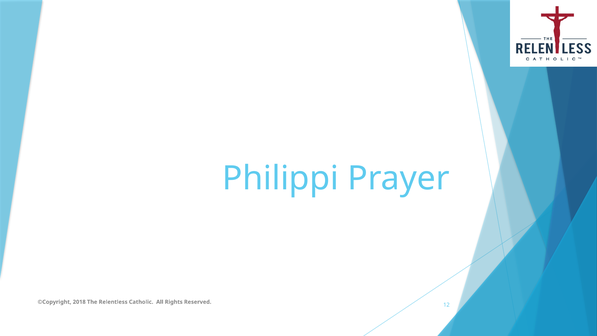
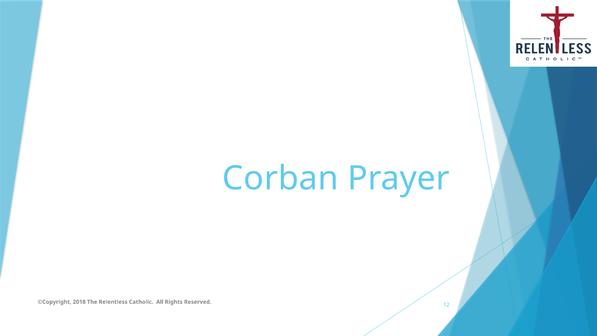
Philippi: Philippi -> Corban
